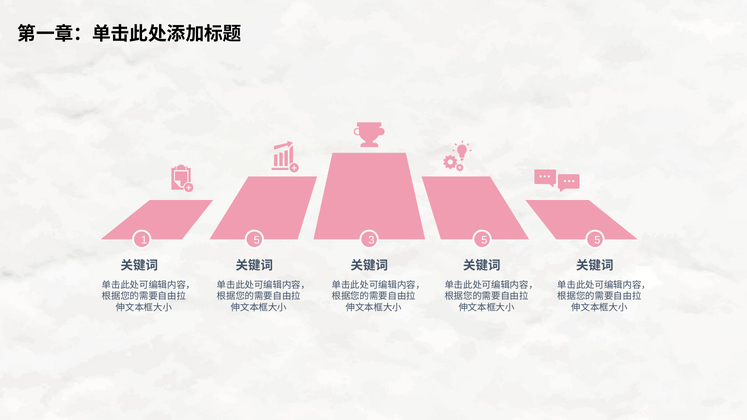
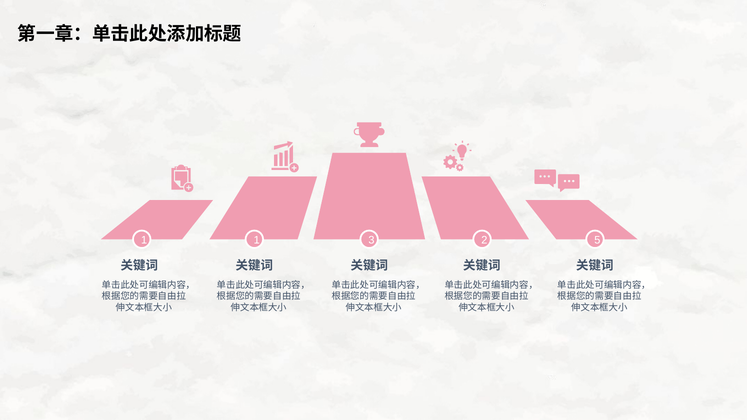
1 5: 5 -> 1
3 5: 5 -> 2
